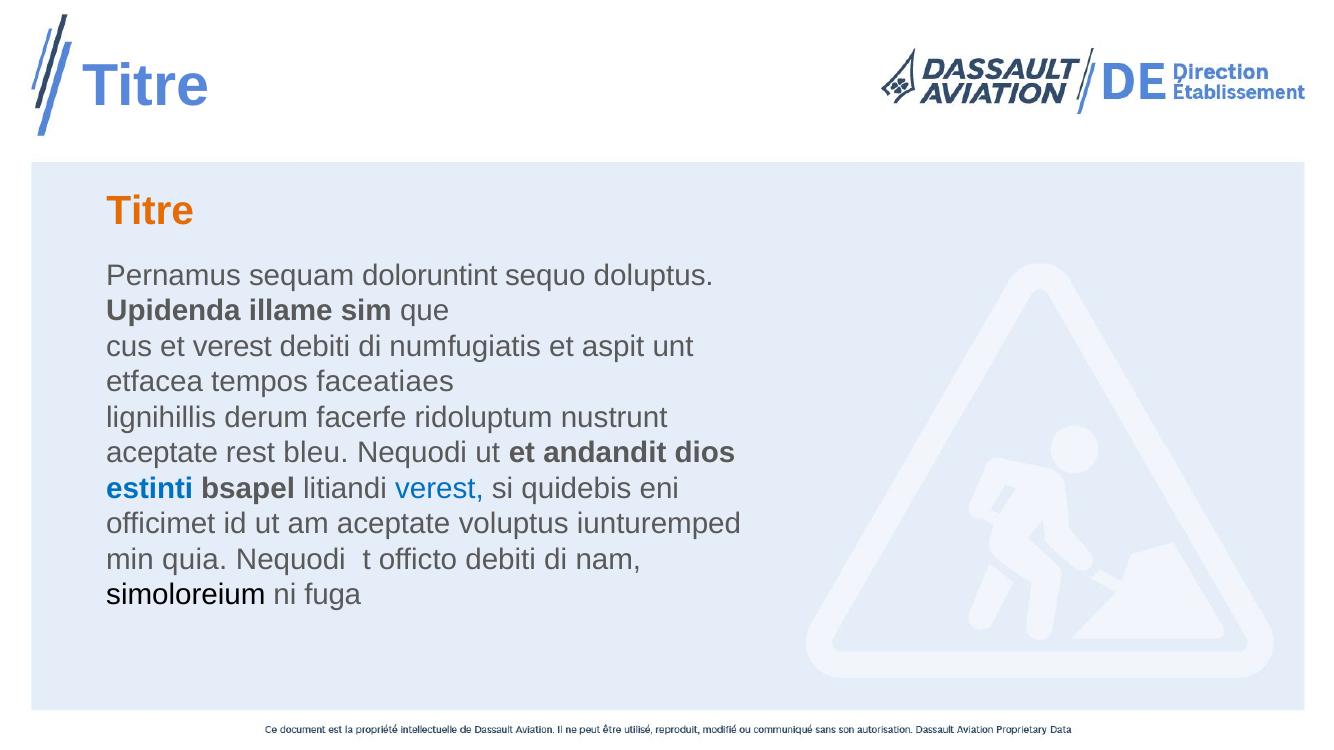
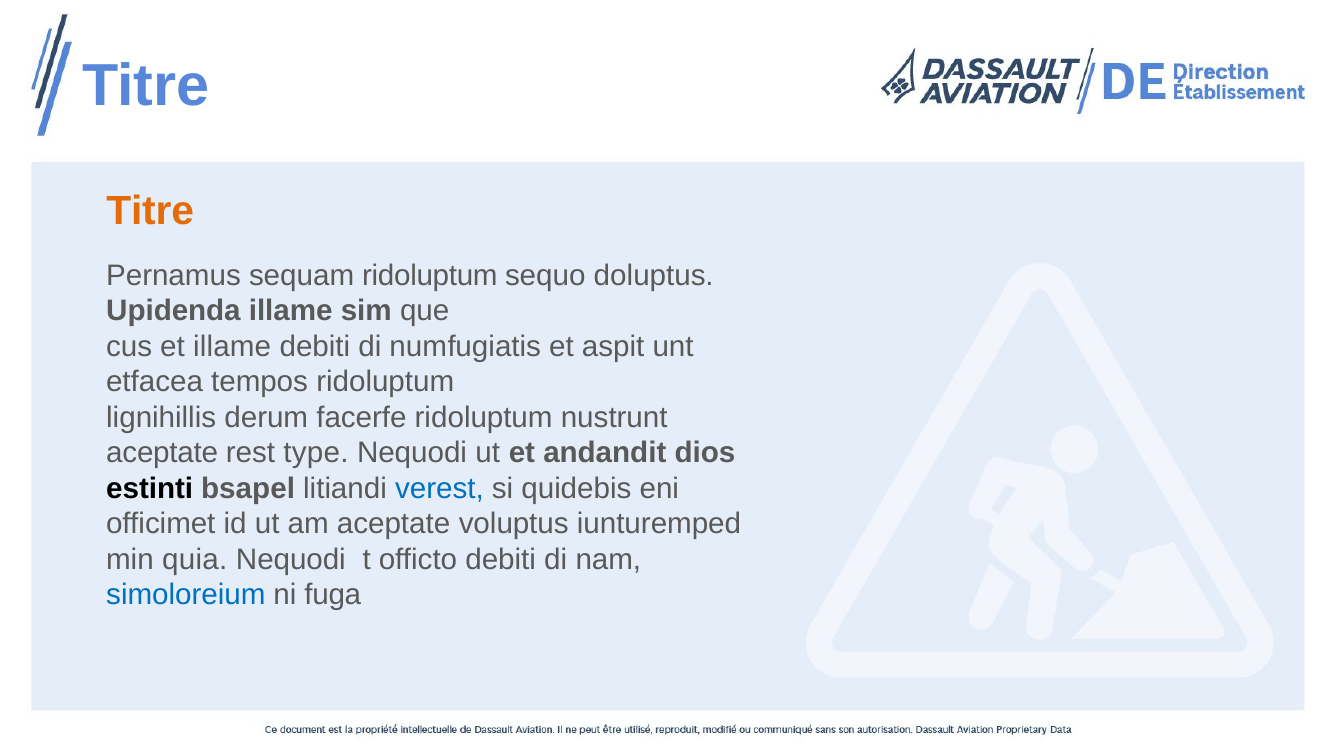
sequam doloruntint: doloruntint -> ridoluptum
et verest: verest -> illame
tempos faceatiaes: faceatiaes -> ridoluptum
bleu: bleu -> type
estinti colour: blue -> black
simoloreium colour: black -> blue
